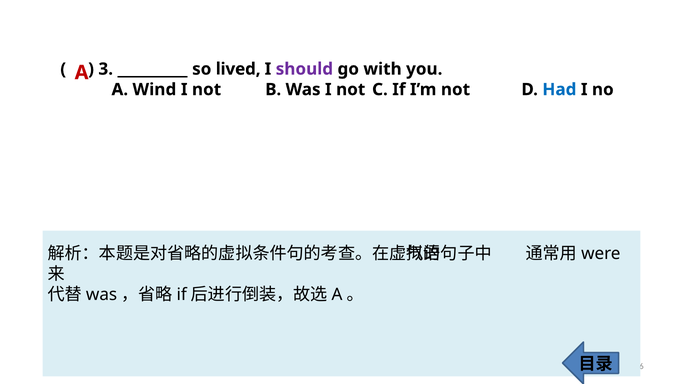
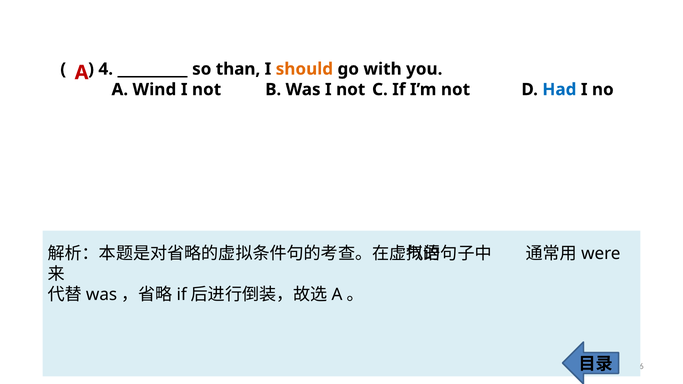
3: 3 -> 4
lived: lived -> than
should colour: purple -> orange
